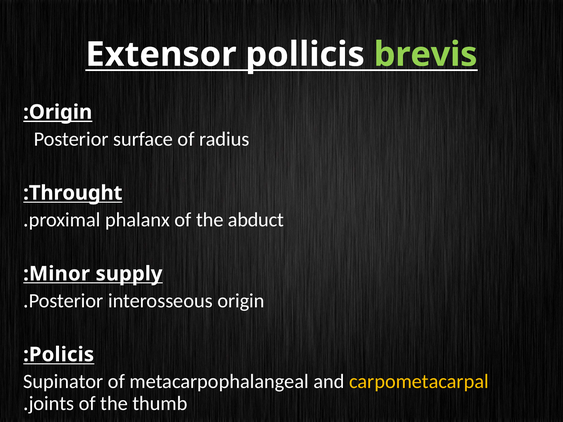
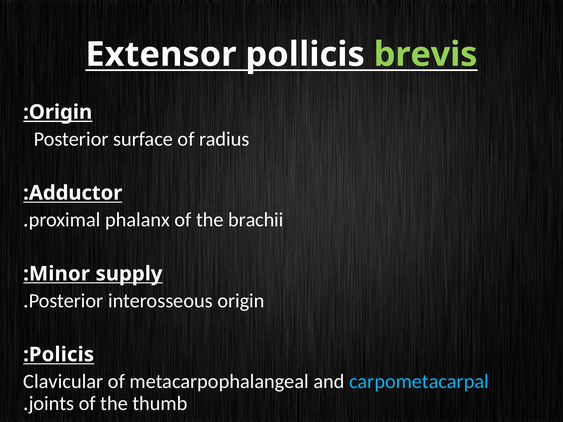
Throught: Throught -> Adductor
abduct: abduct -> brachii
Supinator: Supinator -> Clavicular
carpometacarpal colour: yellow -> light blue
